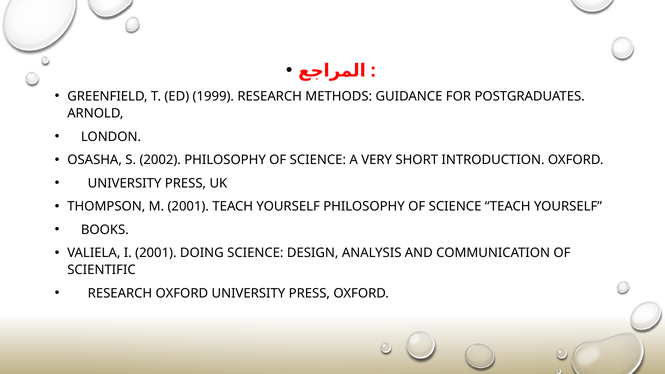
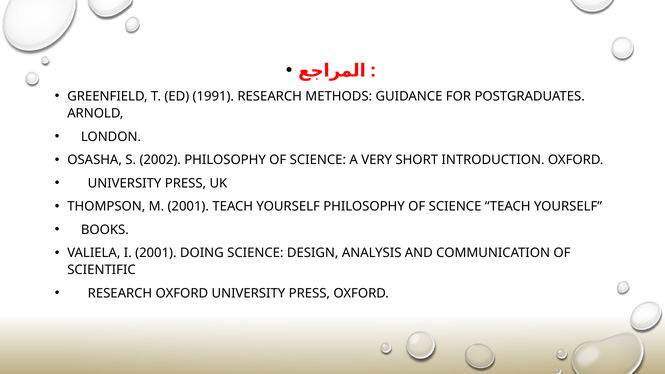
1999: 1999 -> 1991
